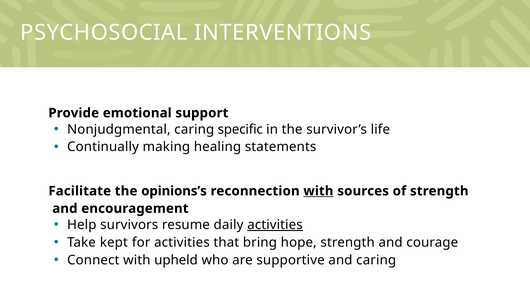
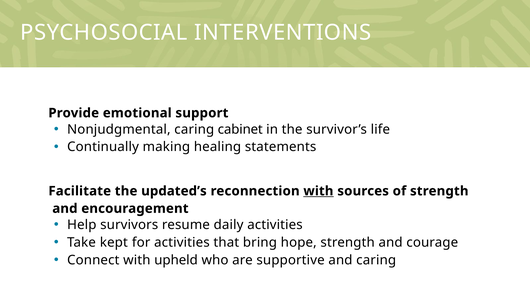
specific: specific -> cabinet
opinions’s: opinions’s -> updated’s
activities at (275, 225) underline: present -> none
